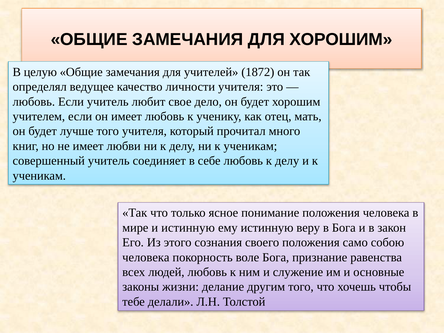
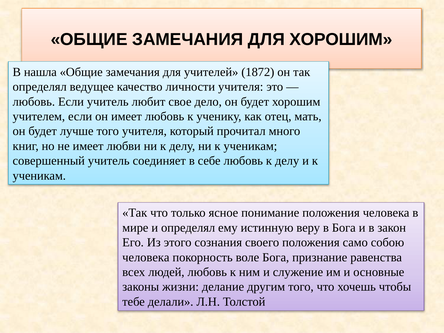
целую: целую -> нашла
и истинную: истинную -> определял
